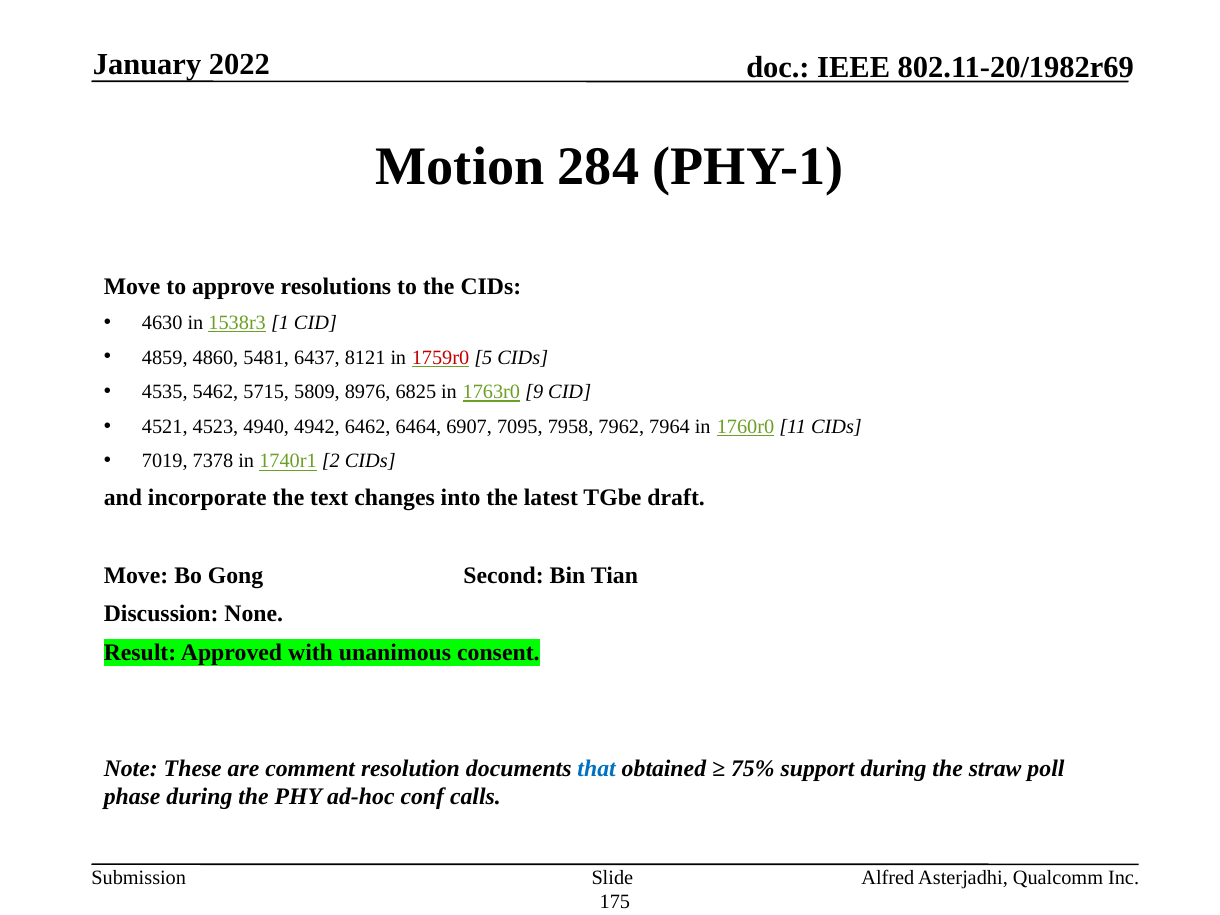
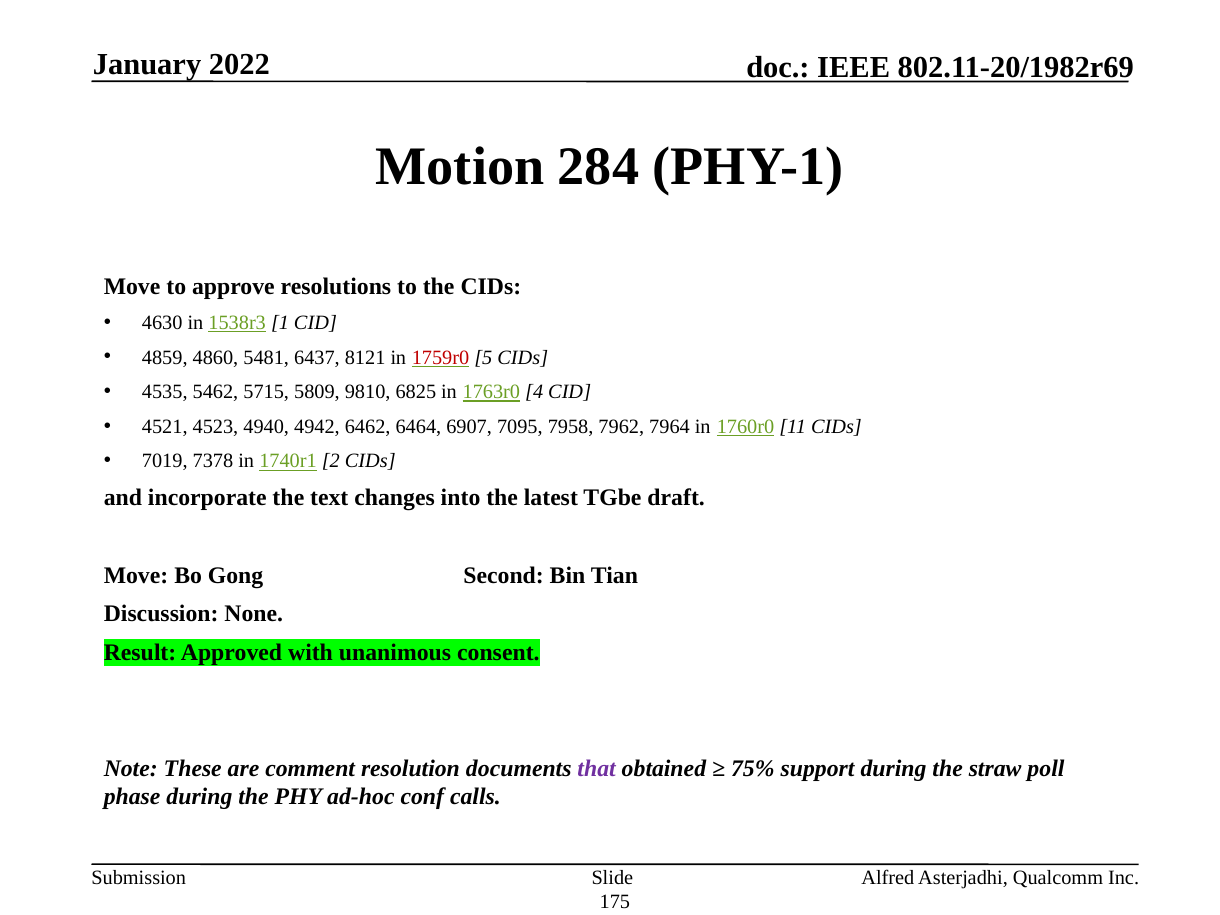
8976: 8976 -> 9810
9: 9 -> 4
that colour: blue -> purple
